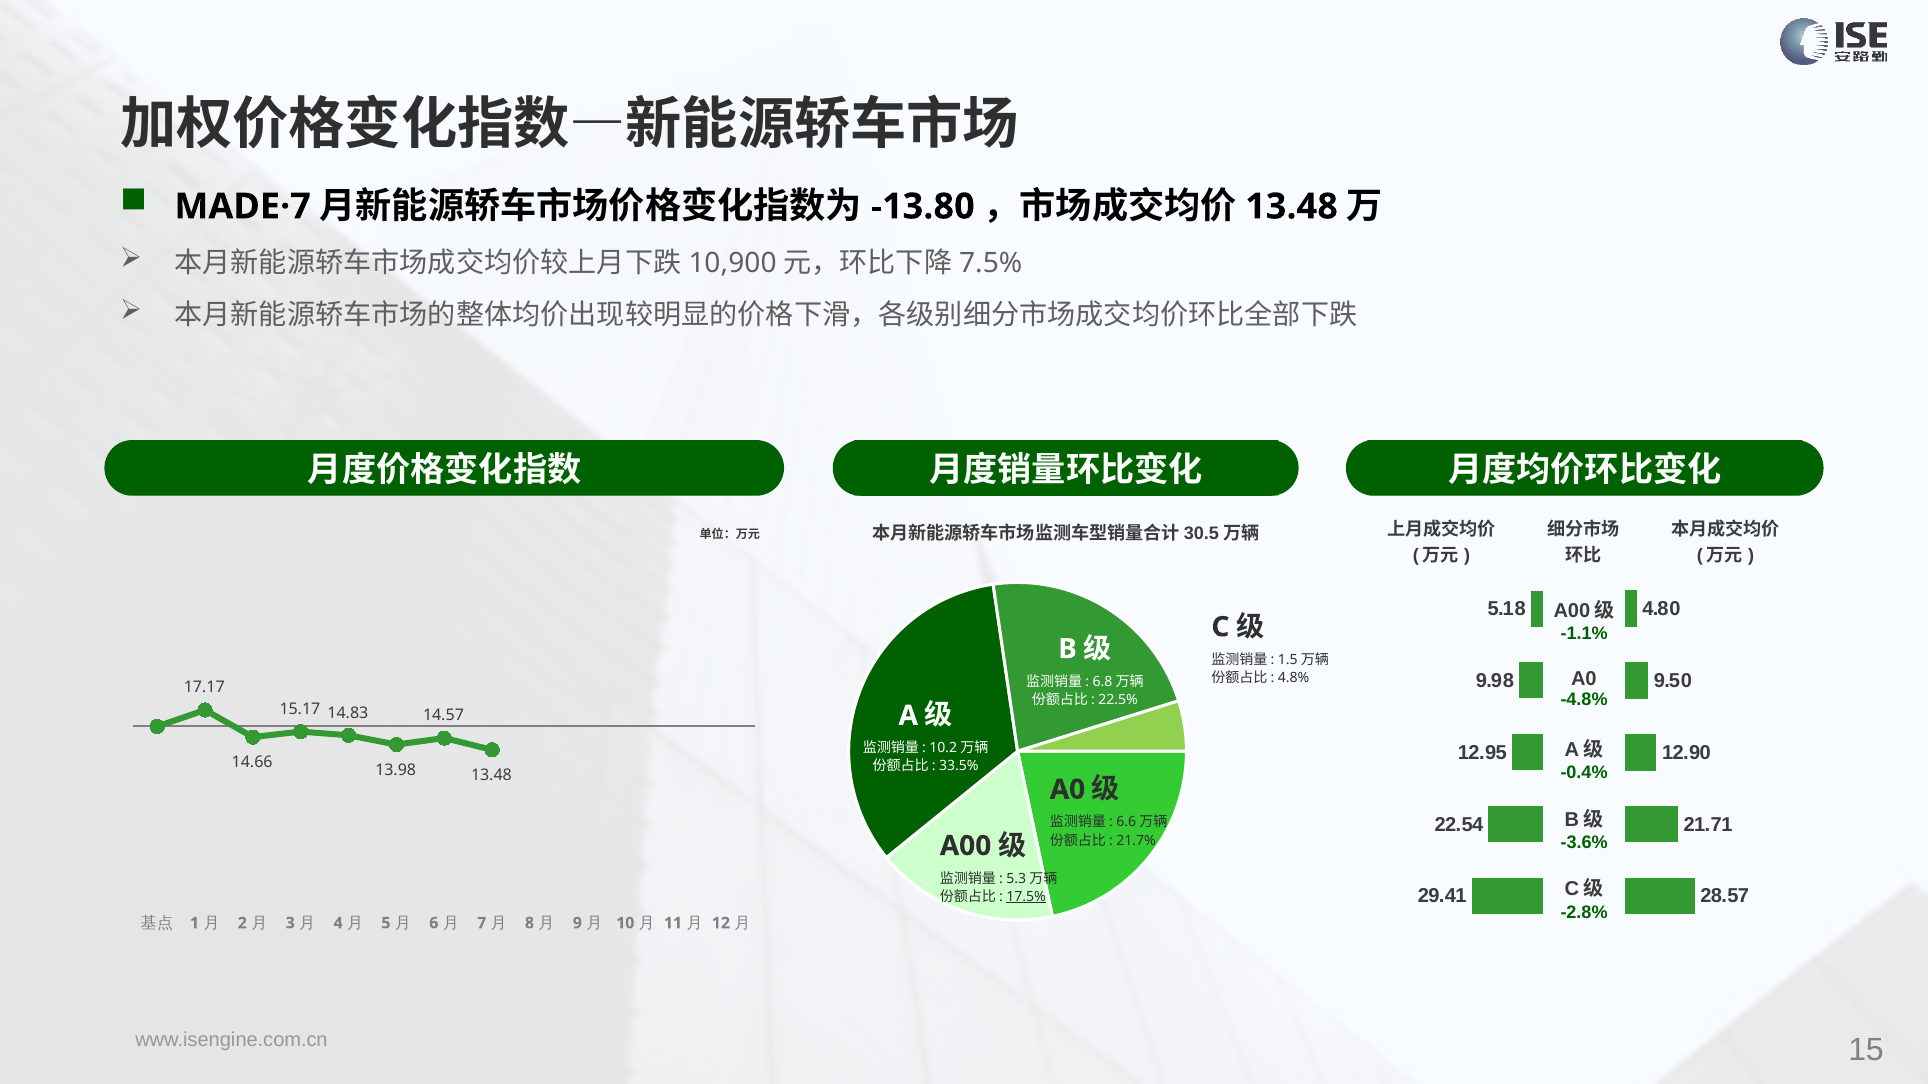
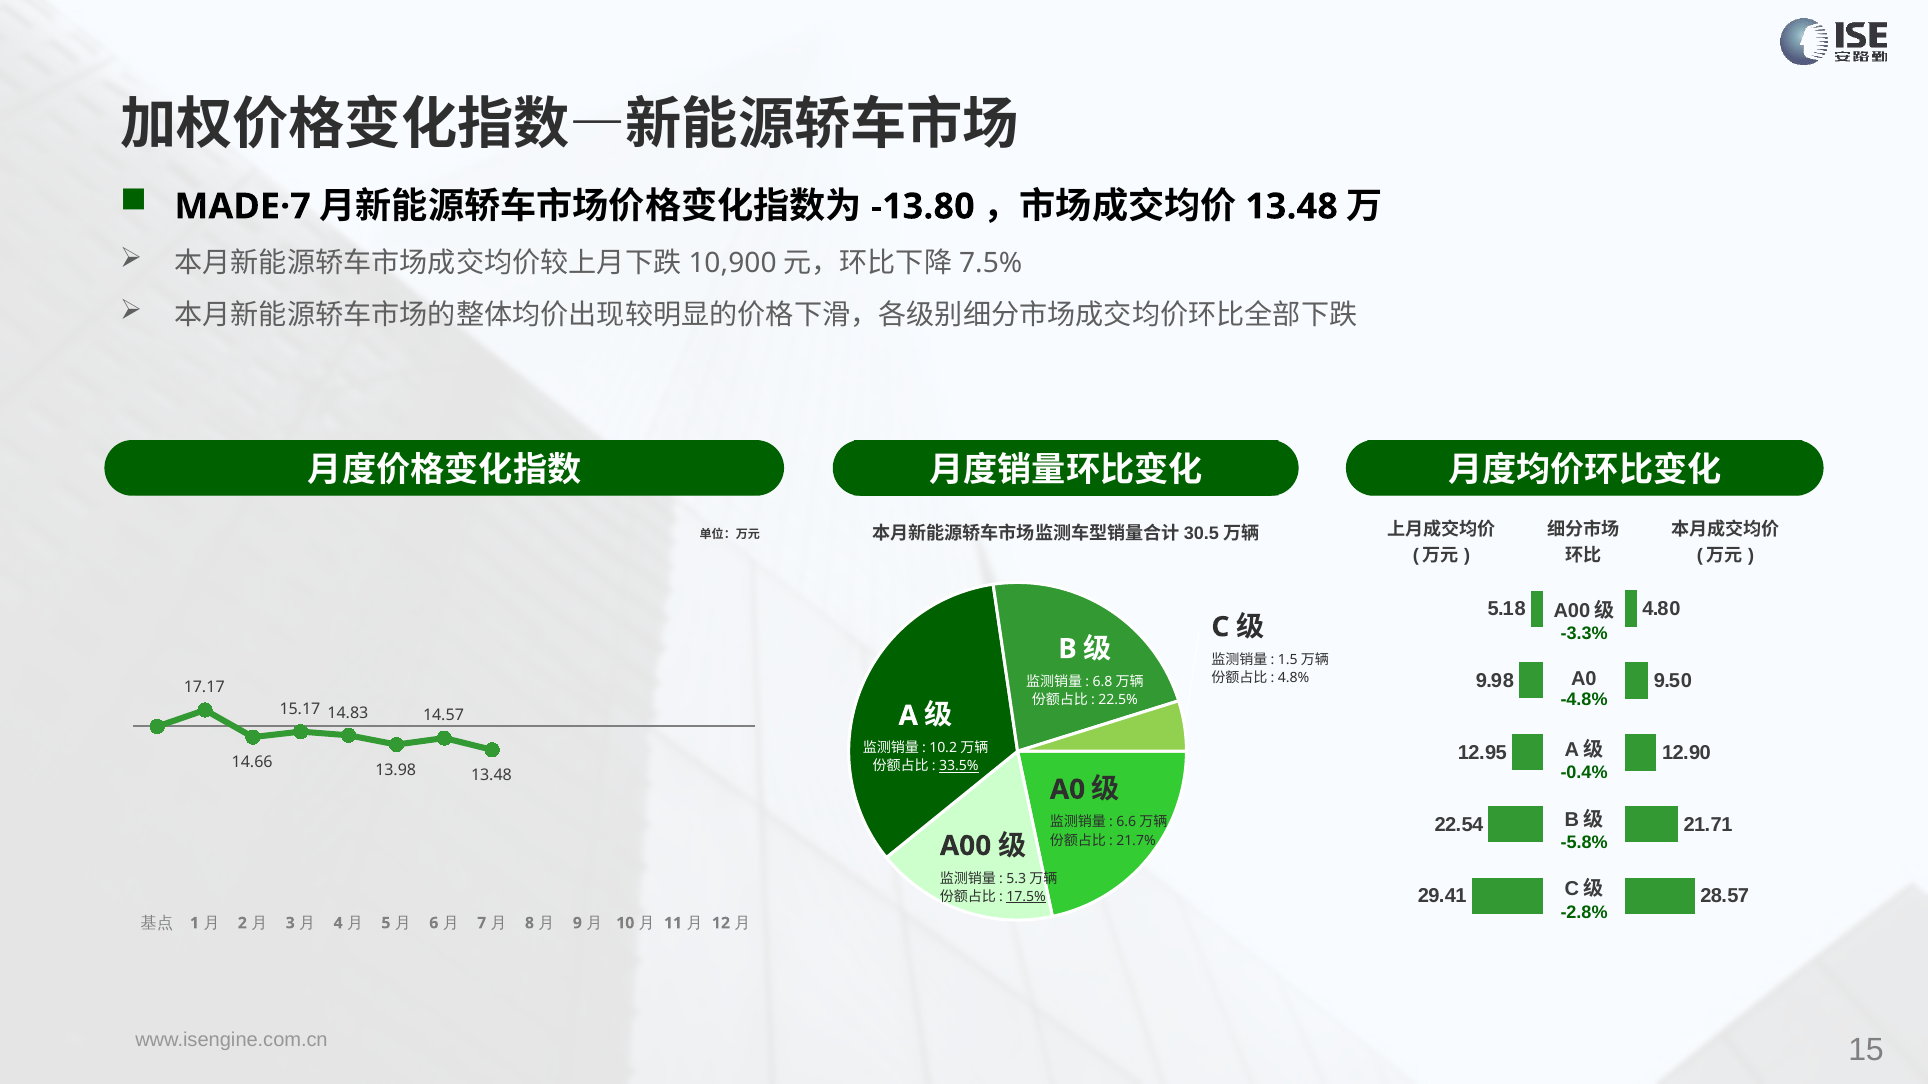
-1.1%: -1.1% -> -3.3%
33.5% underline: none -> present
-3.6%: -3.6% -> -5.8%
